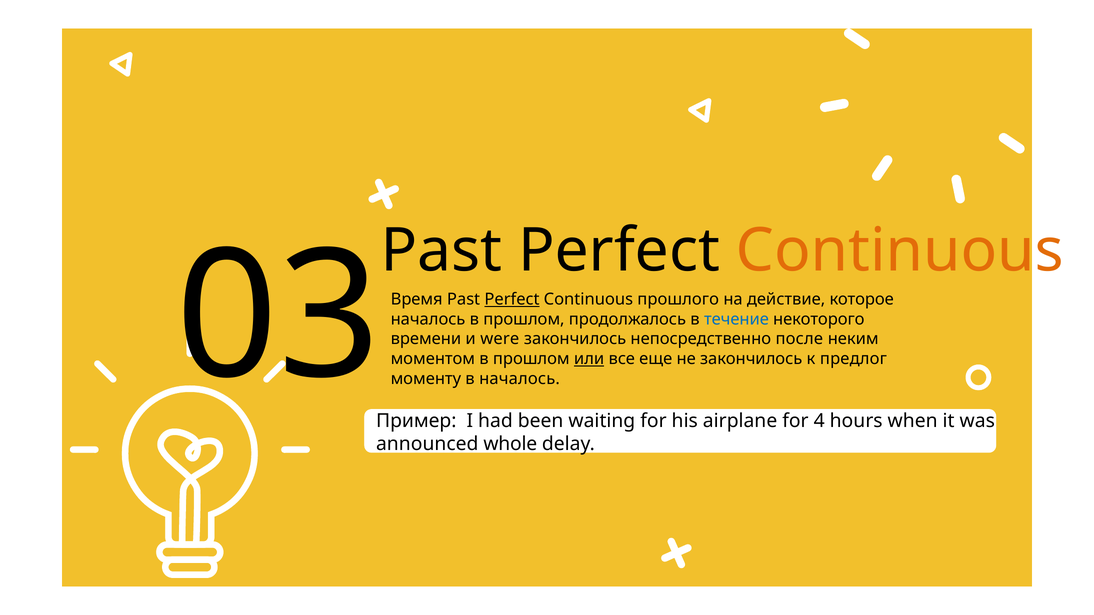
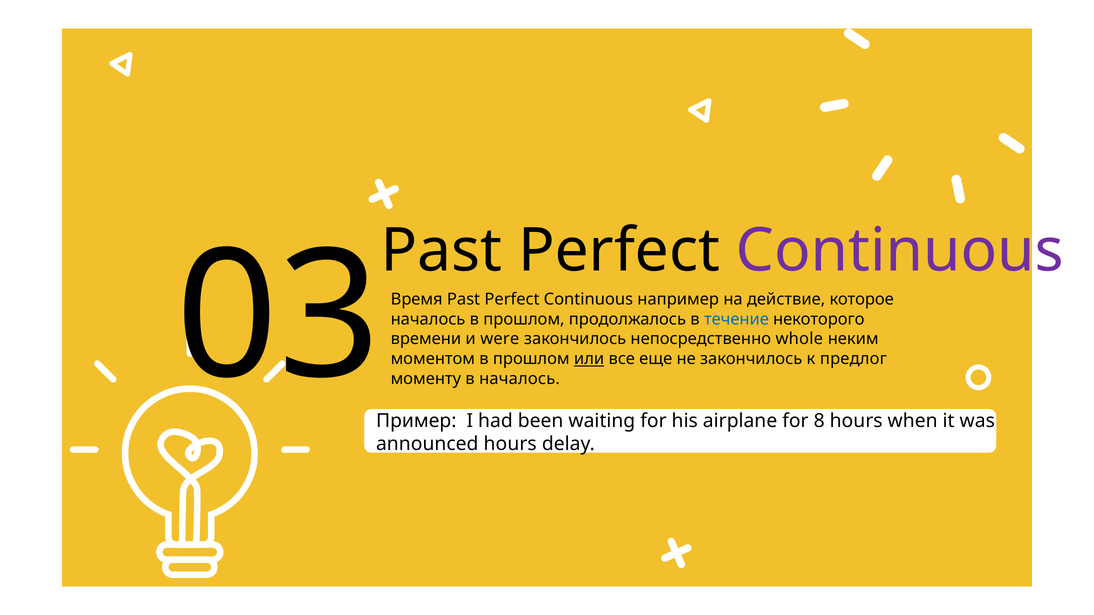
Continuous at (900, 251) colour: orange -> purple
Perfect at (512, 299) underline: present -> none
прошлого: прошлого -> например
после: после -> whole
4: 4 -> 8
announced whole: whole -> hours
